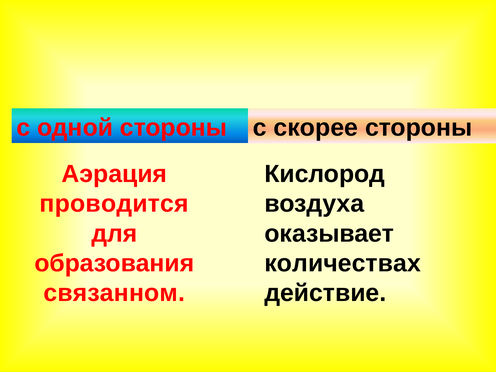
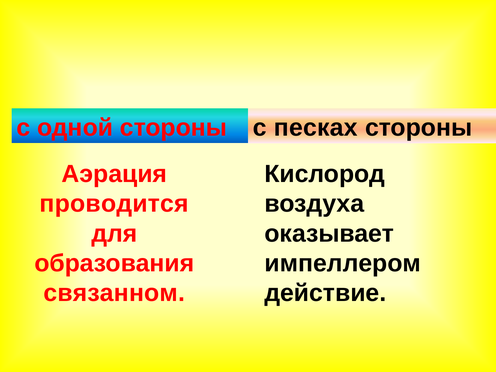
скорее: скорее -> песках
количествах: количествах -> импеллером
